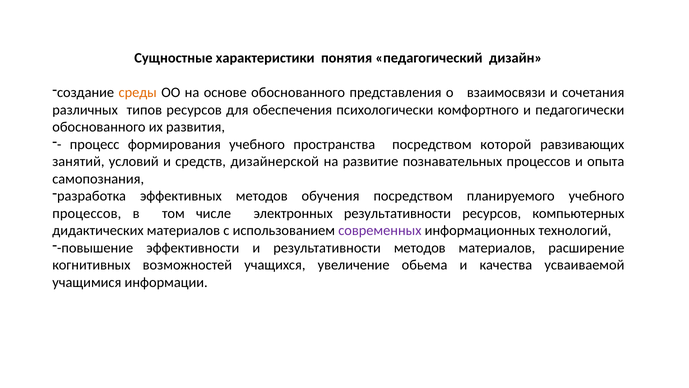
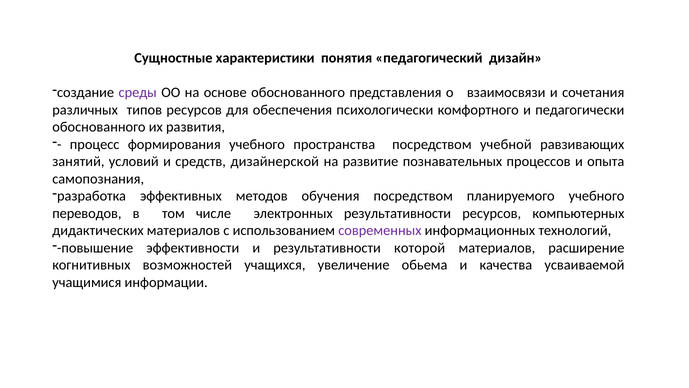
среды colour: orange -> purple
которой: которой -> учебной
процессов at (87, 213): процессов -> переводов
результативности методов: методов -> которой
